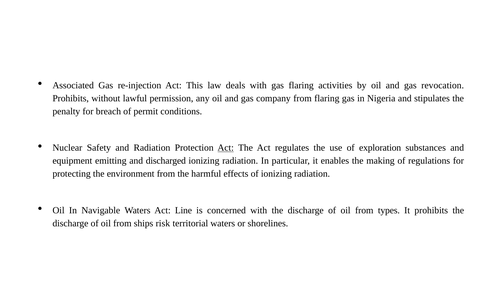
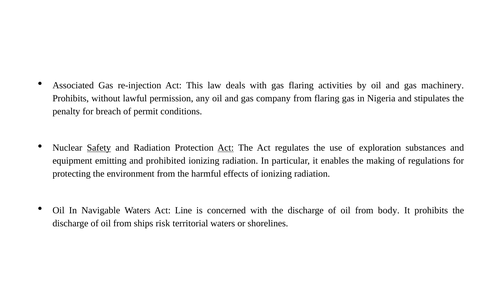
revocation: revocation -> machinery
Safety underline: none -> present
discharged: discharged -> prohibited
types: types -> body
